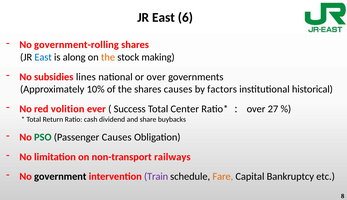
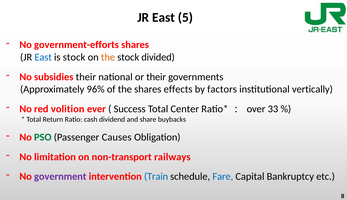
6: 6 -> 5
government-rolling: government-rolling -> government-efforts
is along: along -> stock
making: making -> divided
subsidies lines: lines -> their
or over: over -> their
10%: 10% -> 96%
shares causes: causes -> effects
historical: historical -> vertically
27: 27 -> 33
government colour: black -> purple
Train colour: purple -> blue
Fare colour: orange -> blue
